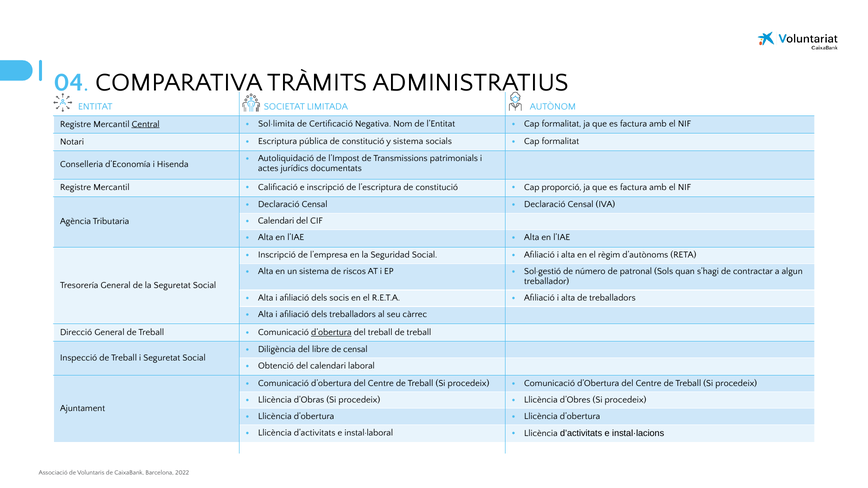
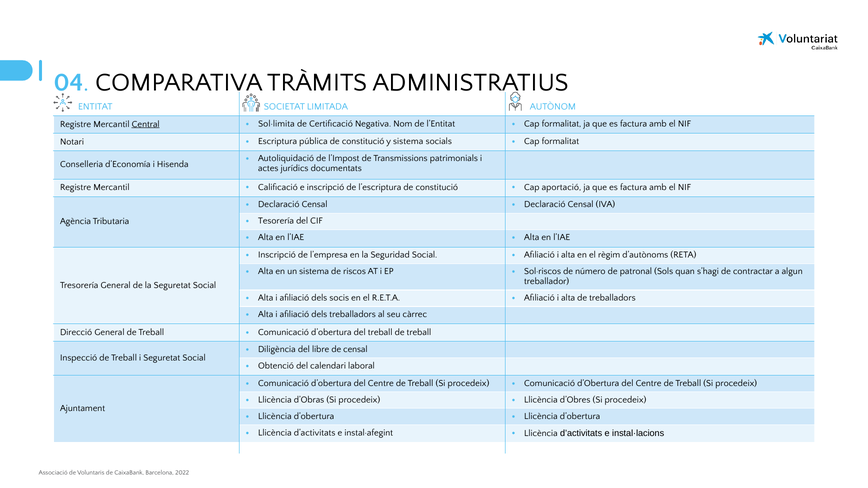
proporció: proporció -> aportació
Calendari at (276, 221): Calendari -> Tesorería
Sol·gestió: Sol·gestió -> Sol·riscos
d’obertura at (331, 332) underline: present -> none
instal·laboral: instal·laboral -> instal·afegint
